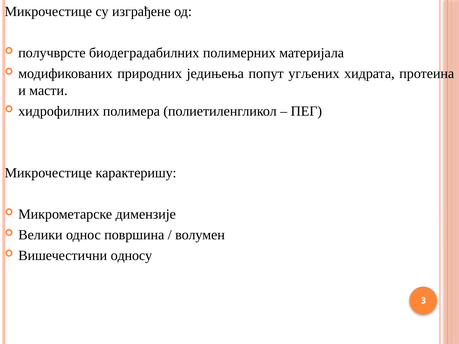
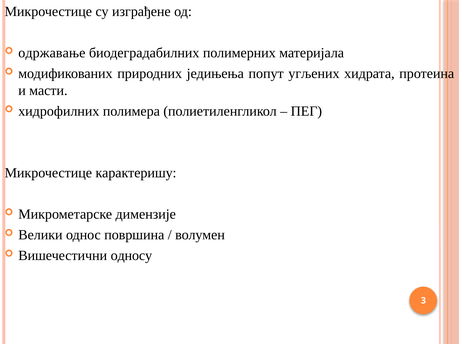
получврсте: получврсте -> одржавање
